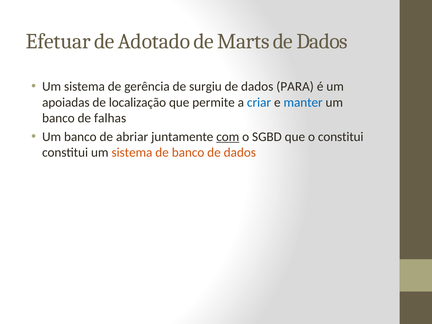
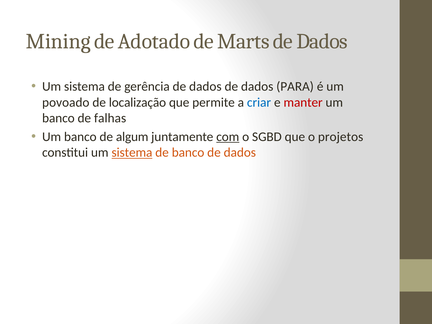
Efetuar: Efetuar -> Mining
gerência de surgiu: surgiu -> dados
apoiadas: apoiadas -> povoado
manter colour: blue -> red
abriar: abriar -> algum
o constitui: constitui -> projetos
sistema at (132, 153) underline: none -> present
